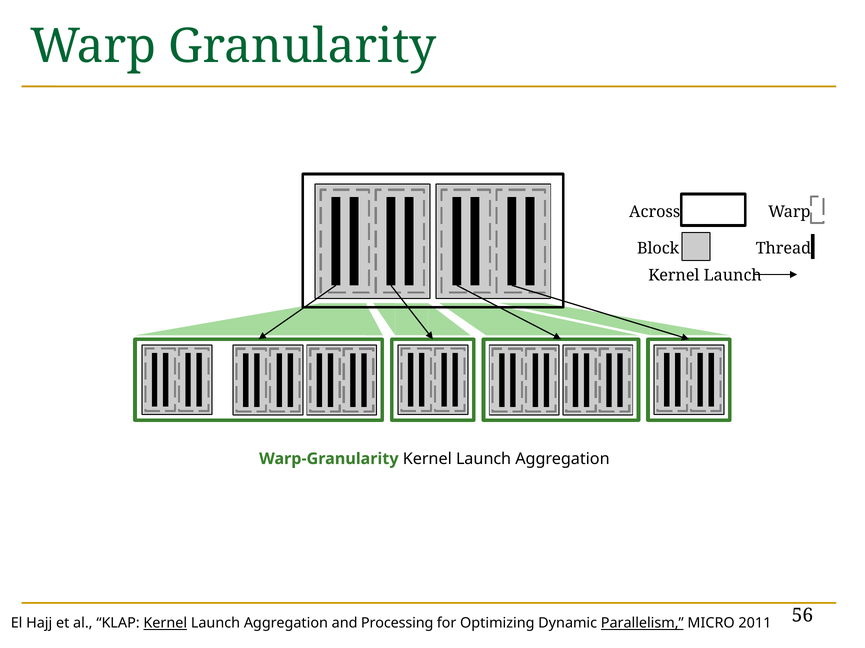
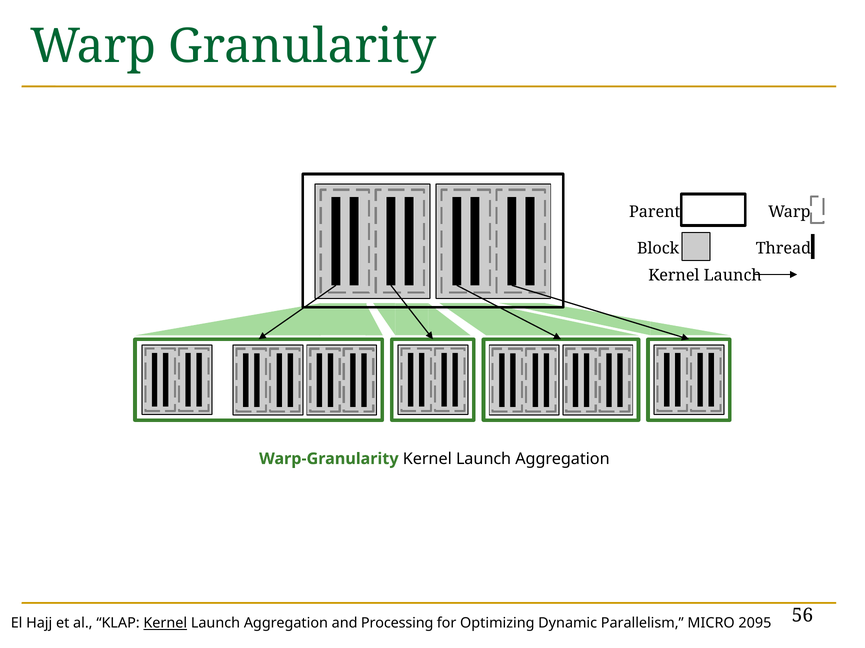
Across: Across -> Parent
Parallelism underline: present -> none
2011: 2011 -> 2095
